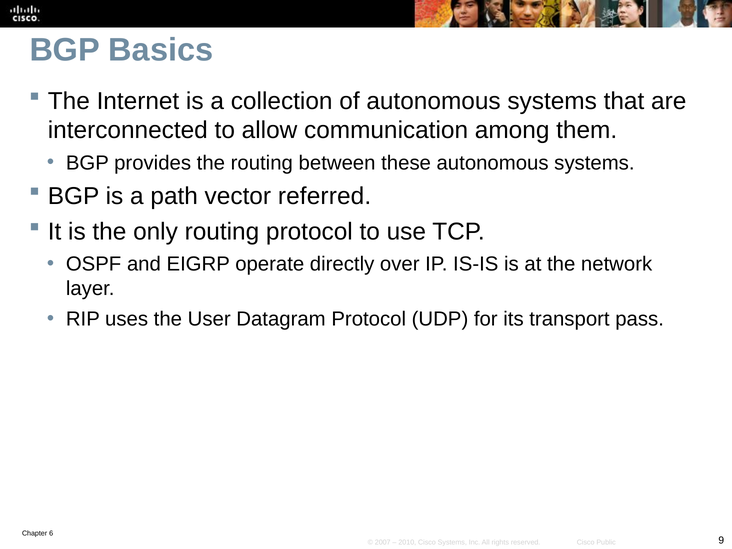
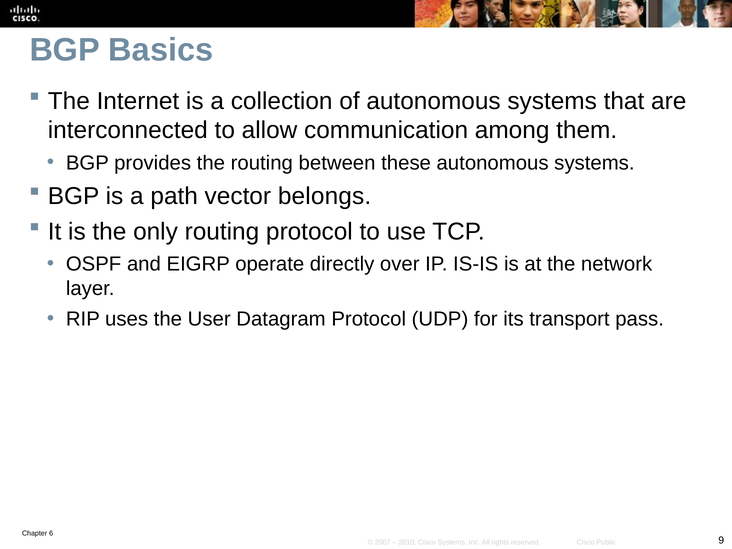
referred: referred -> belongs
